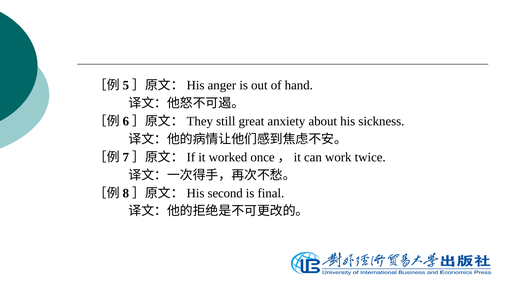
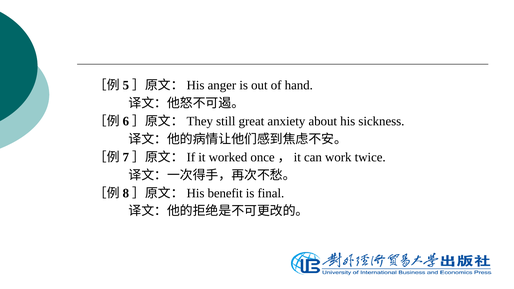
second: second -> benefit
